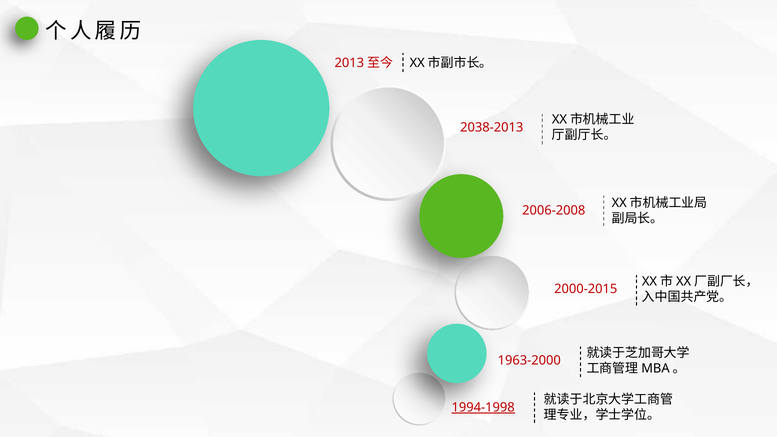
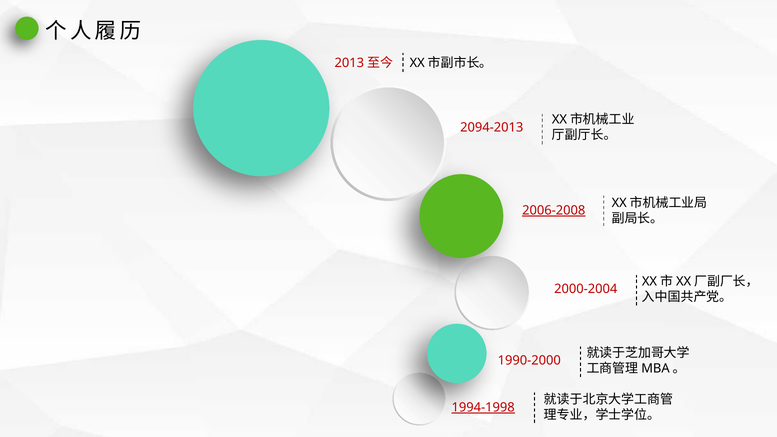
2038-2013: 2038-2013 -> 2094-2013
2006-2008 underline: none -> present
2000-2015: 2000-2015 -> 2000-2004
1963-2000: 1963-2000 -> 1990-2000
